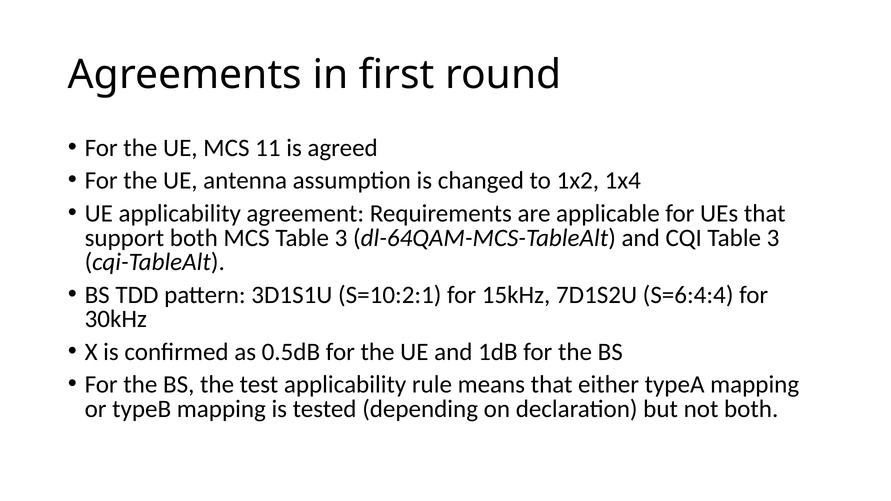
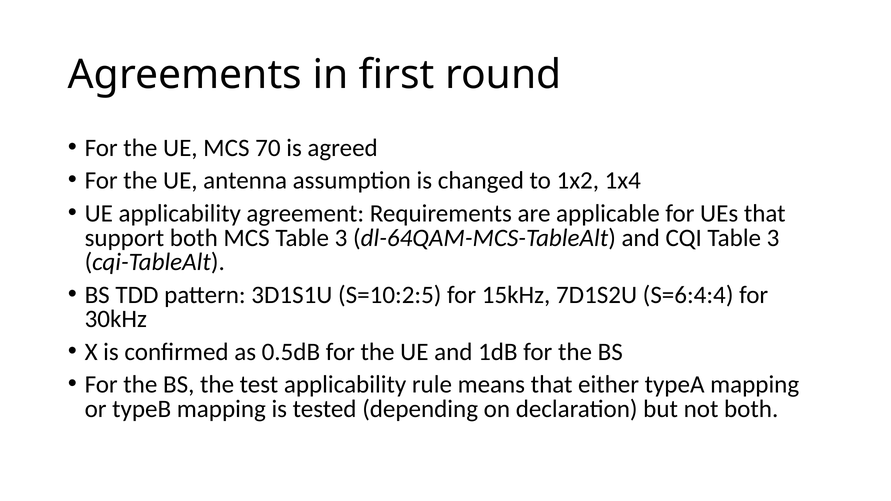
11: 11 -> 70
S=10:2:1: S=10:2:1 -> S=10:2:5
